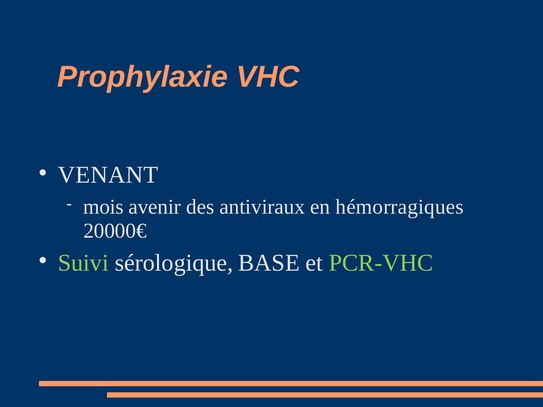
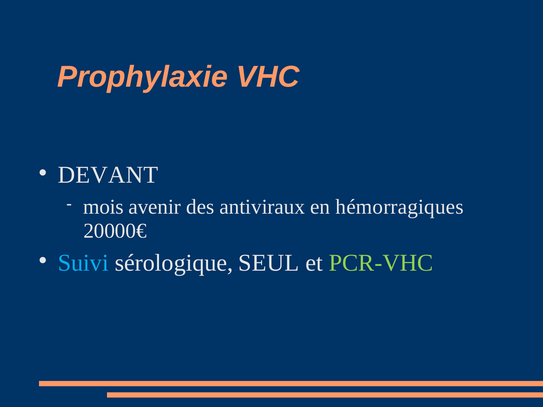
VENANT: VENANT -> DEVANT
Suivi colour: light green -> light blue
BASE: BASE -> SEUL
